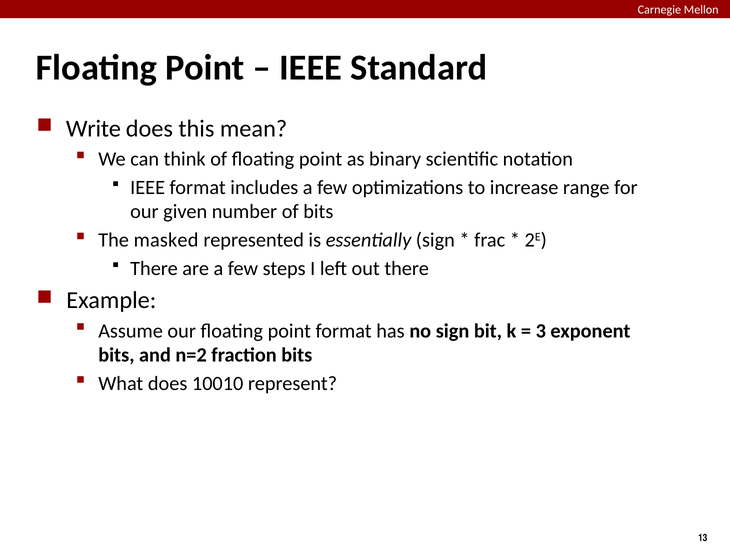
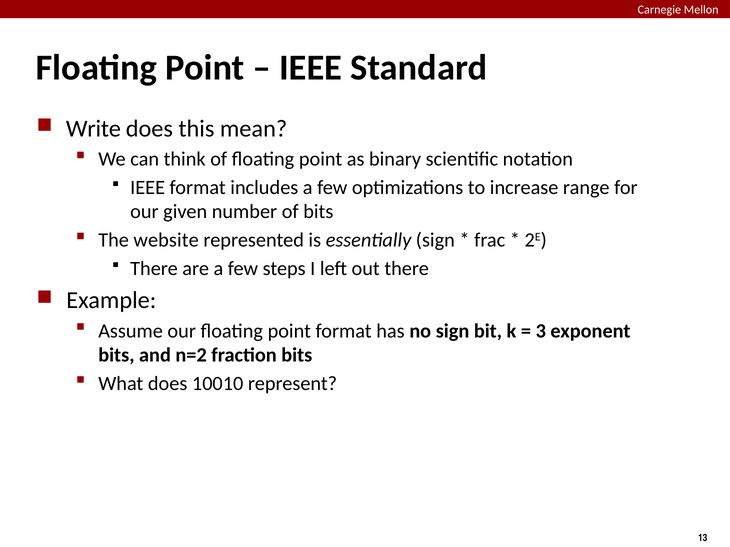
masked: masked -> website
